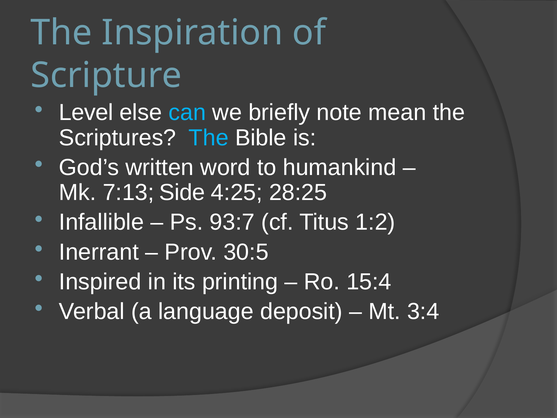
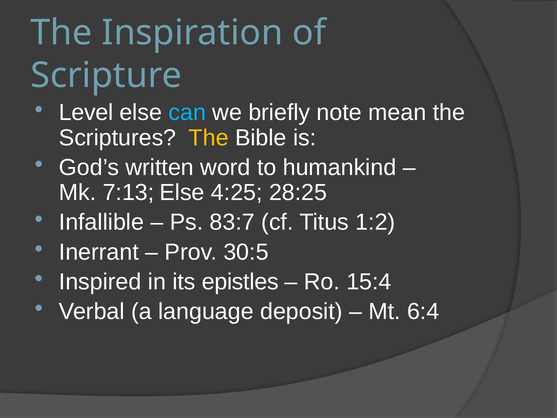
The at (209, 138) colour: light blue -> yellow
7:13 Side: Side -> Else
93:7: 93:7 -> 83:7
printing: printing -> epistles
3:4: 3:4 -> 6:4
